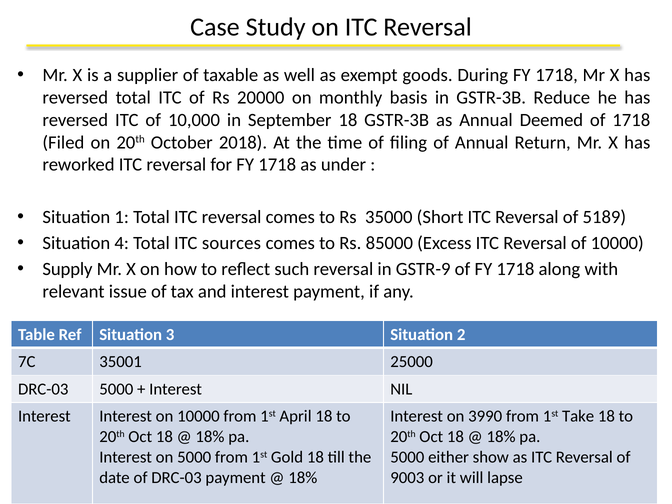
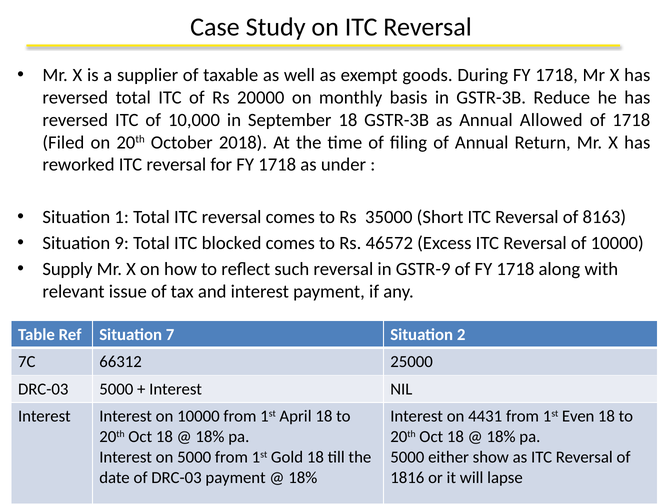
Deemed: Deemed -> Allowed
5189: 5189 -> 8163
4: 4 -> 9
sources: sources -> blocked
85000: 85000 -> 46572
3: 3 -> 7
35001: 35001 -> 66312
3990: 3990 -> 4431
Take: Take -> Even
9003: 9003 -> 1816
